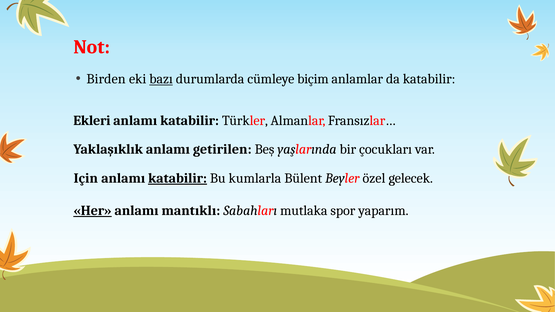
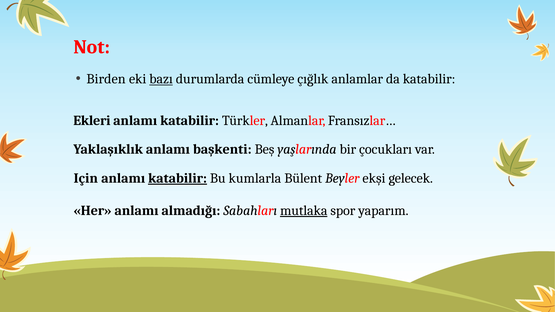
biçim: biçim -> çığlık
getirilen: getirilen -> başkenti
özel: özel -> ekşi
Her underline: present -> none
mantıklı: mantıklı -> almadığı
mutlaka underline: none -> present
